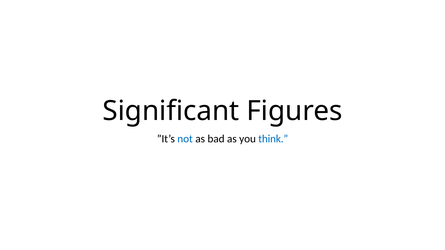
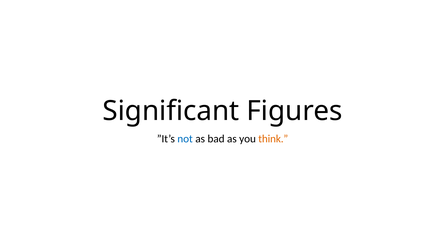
think colour: blue -> orange
